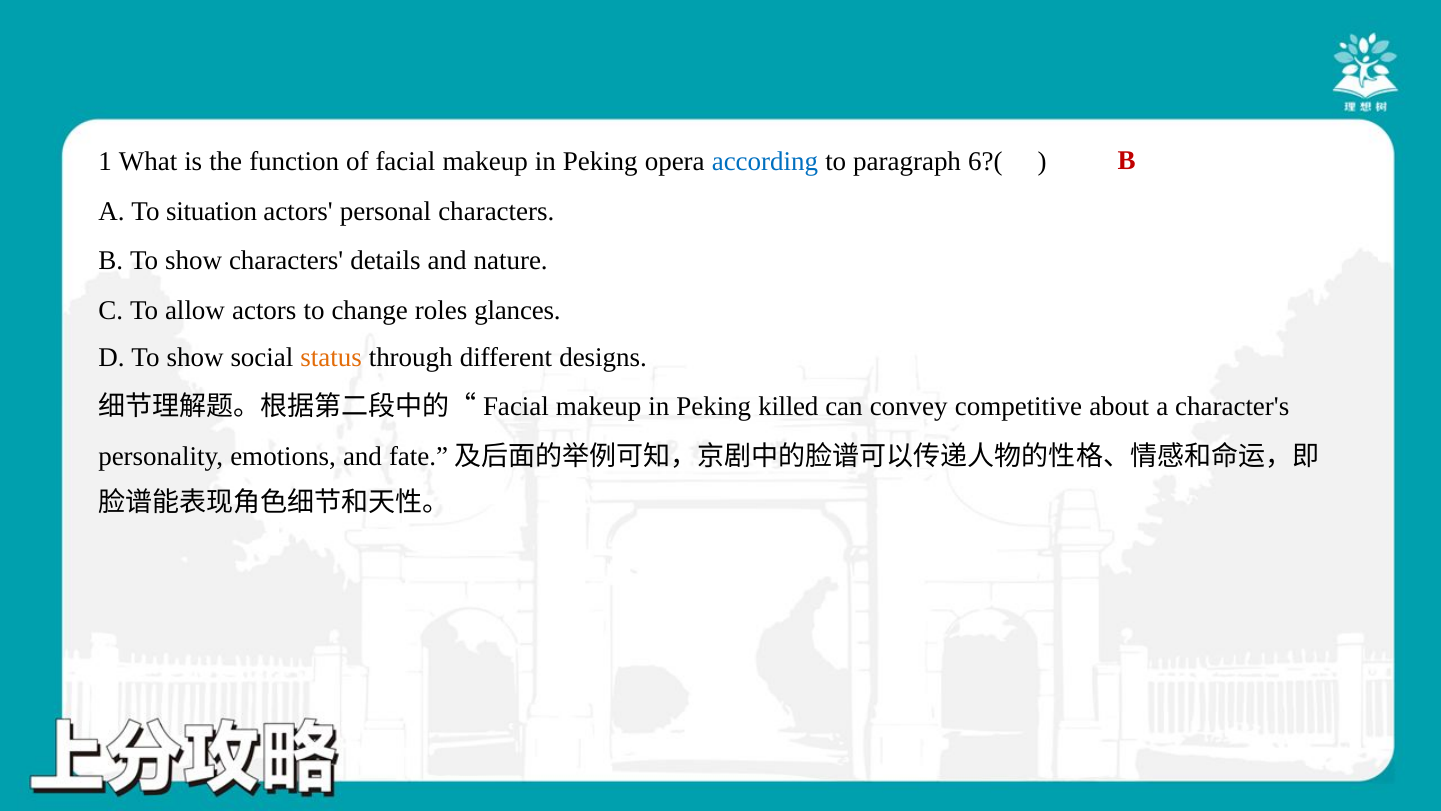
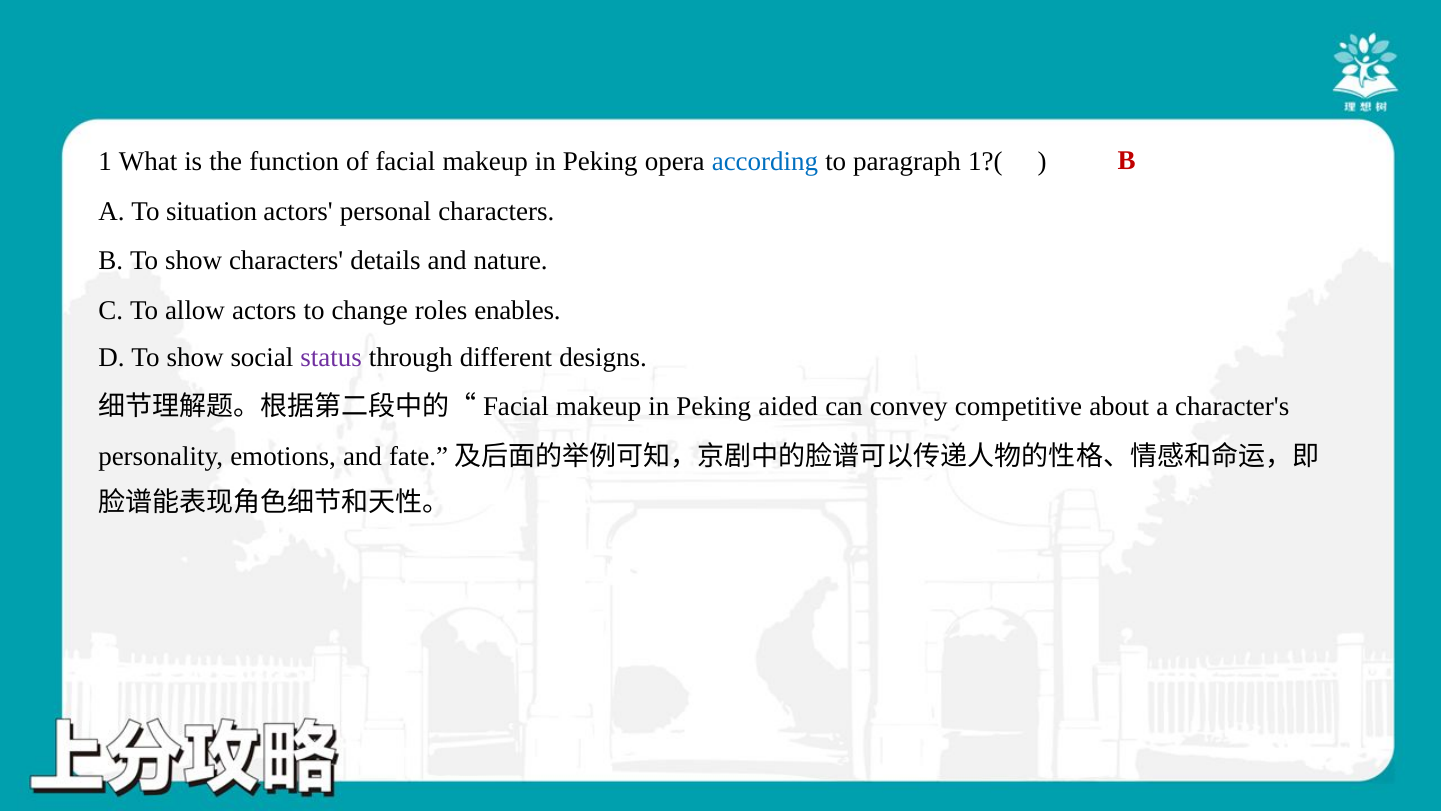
6?(: 6?( -> 1?(
glances: glances -> enables
status colour: orange -> purple
killed: killed -> aided
